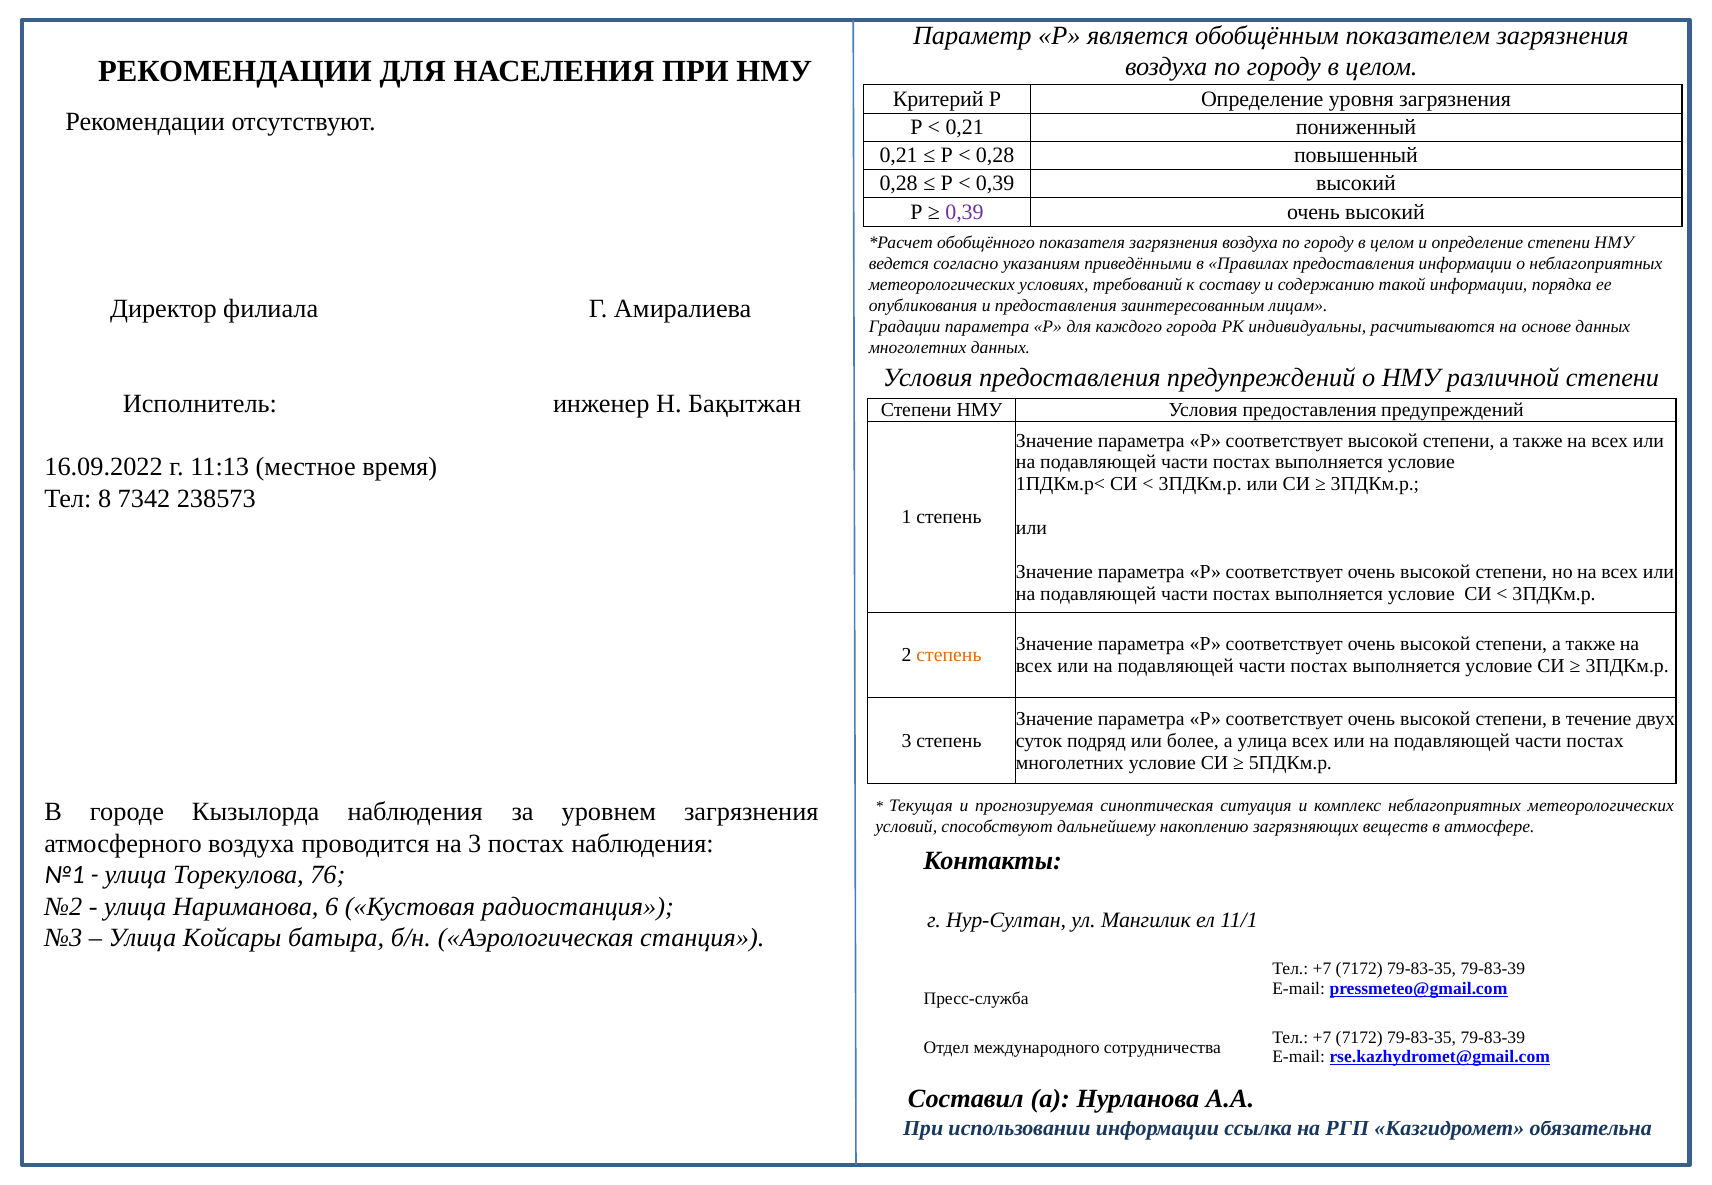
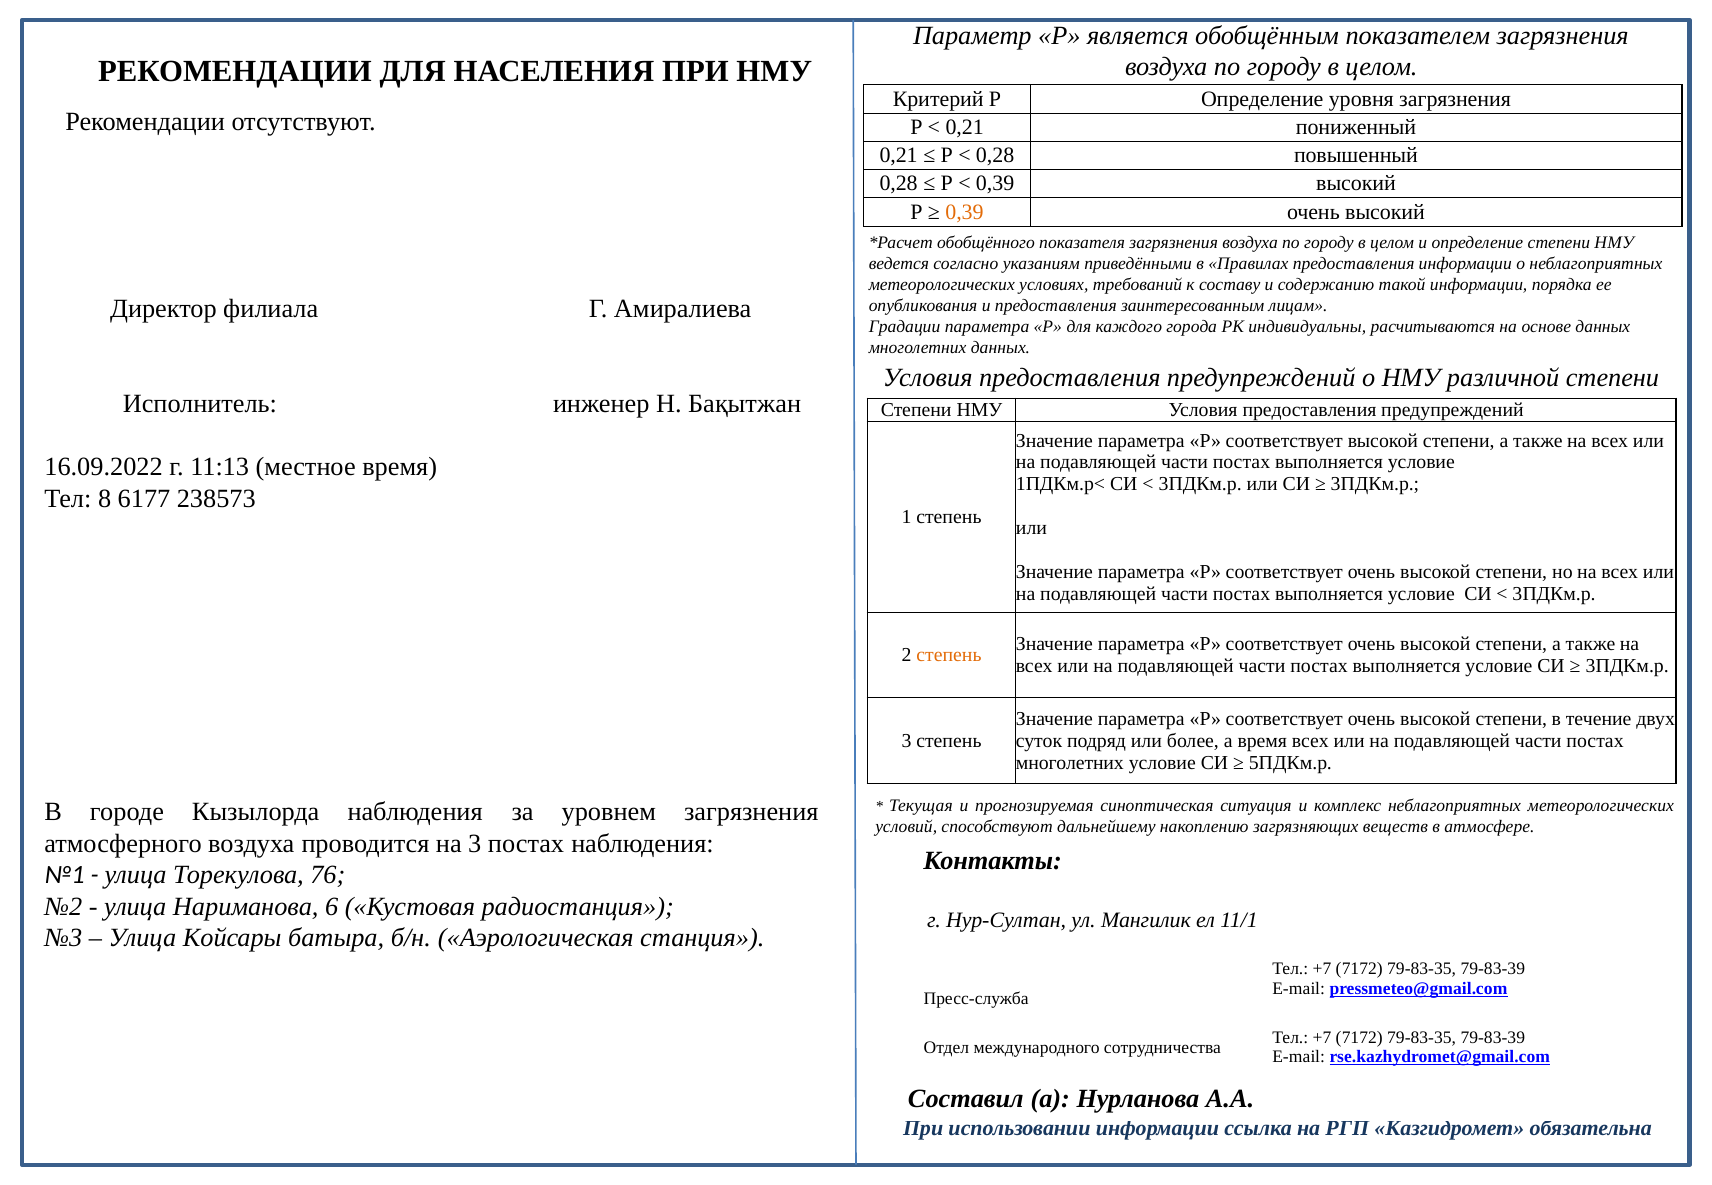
0,39 at (965, 212) colour: purple -> orange
7342: 7342 -> 6177
а улица: улица -> время
